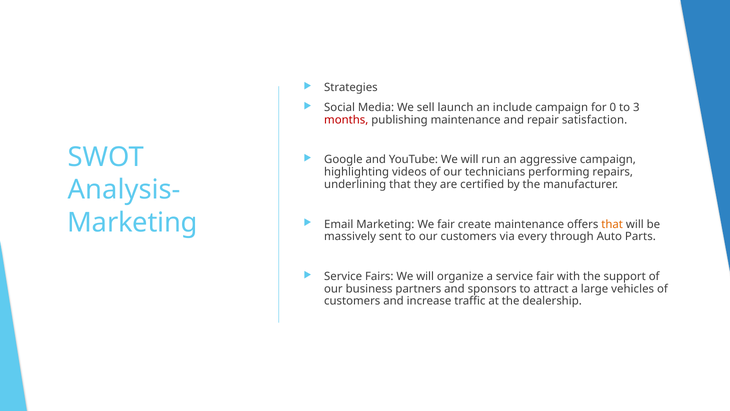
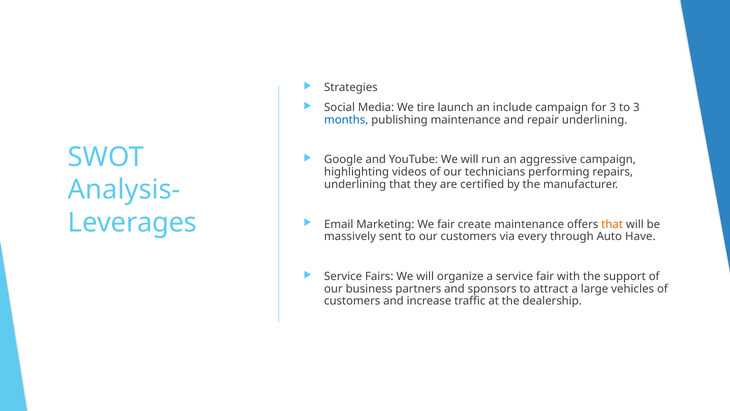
sell: sell -> tire
for 0: 0 -> 3
months colour: red -> blue
repair satisfaction: satisfaction -> underlining
Marketing at (132, 223): Marketing -> Leverages
Parts: Parts -> Have
